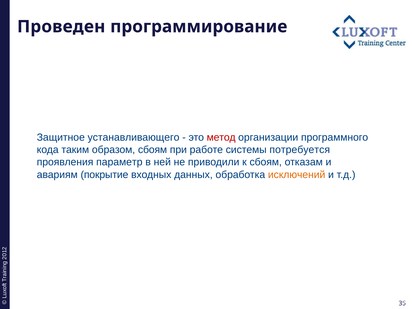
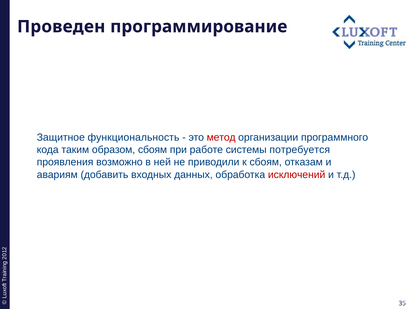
устанавливающего: устанавливающего -> функциональность
параметр: параметр -> возможно
покрытие: покрытие -> добавить
исключений colour: orange -> red
